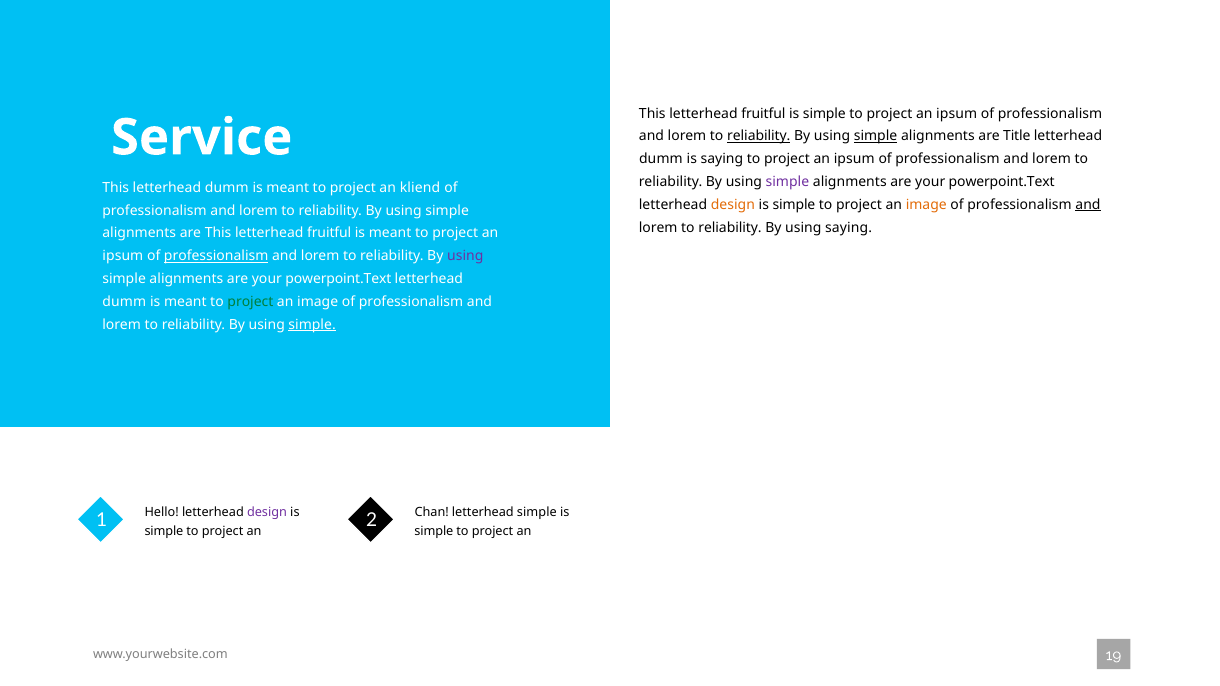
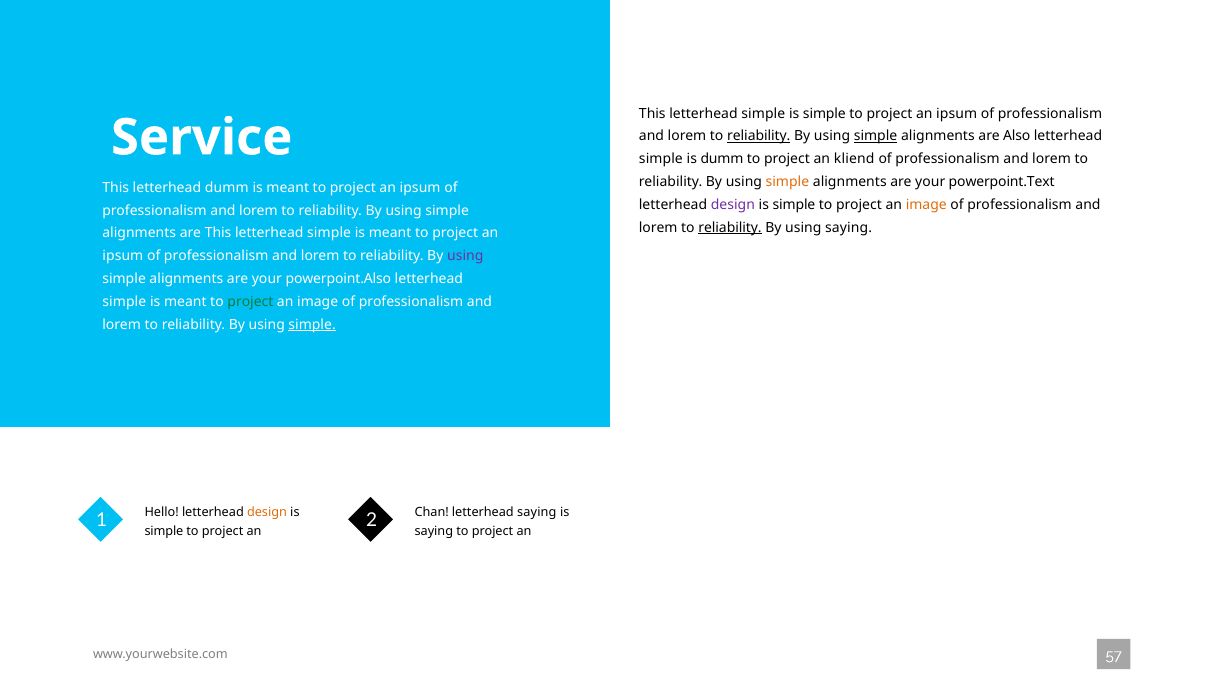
fruitful at (763, 113): fruitful -> simple
Title: Title -> Also
dumm at (661, 159): dumm -> simple
is saying: saying -> dumm
ipsum at (854, 159): ipsum -> kliend
simple at (787, 182) colour: purple -> orange
kliend at (420, 188): kliend -> ipsum
design at (733, 205) colour: orange -> purple
and at (1088, 205) underline: present -> none
reliability at (730, 228) underline: none -> present
are This letterhead fruitful: fruitful -> simple
professionalism at (216, 256) underline: present -> none
powerpoint.Text at (338, 279): powerpoint.Text -> powerpoint.Also
dumm at (124, 302): dumm -> simple
design at (267, 513) colour: purple -> orange
letterhead simple: simple -> saying
simple at (434, 532): simple -> saying
19: 19 -> 57
